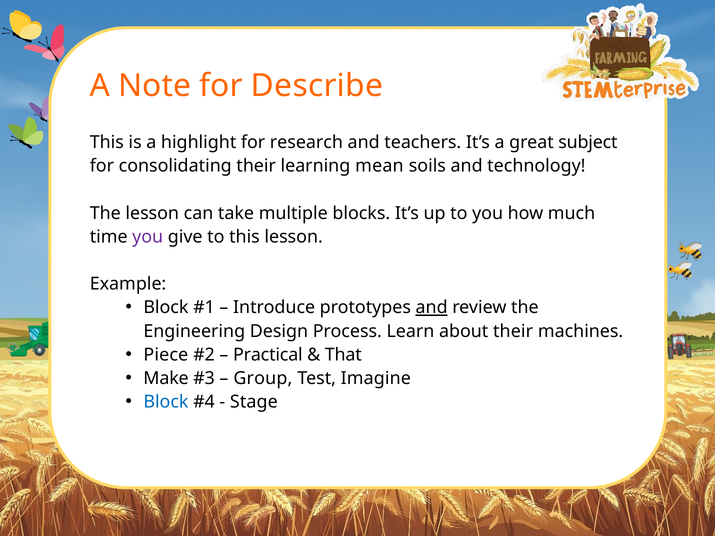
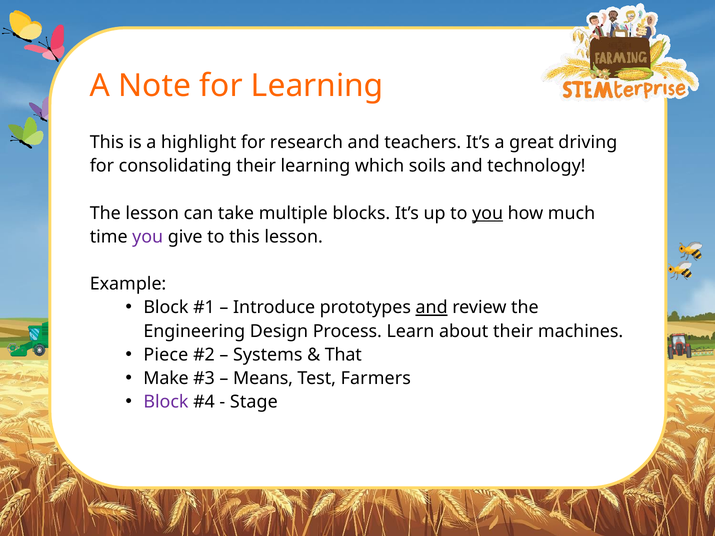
for Describe: Describe -> Learning
subject: subject -> driving
mean: mean -> which
you at (488, 213) underline: none -> present
Practical: Practical -> Systems
Group: Group -> Means
Imagine: Imagine -> Farmers
Block at (166, 402) colour: blue -> purple
